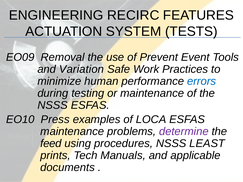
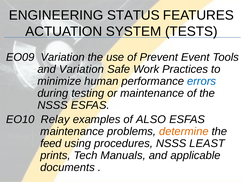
RECIRC: RECIRC -> STATUS
EO09 Removal: Removal -> Variation
Press: Press -> Relay
LOCA: LOCA -> ALSO
determine colour: purple -> orange
